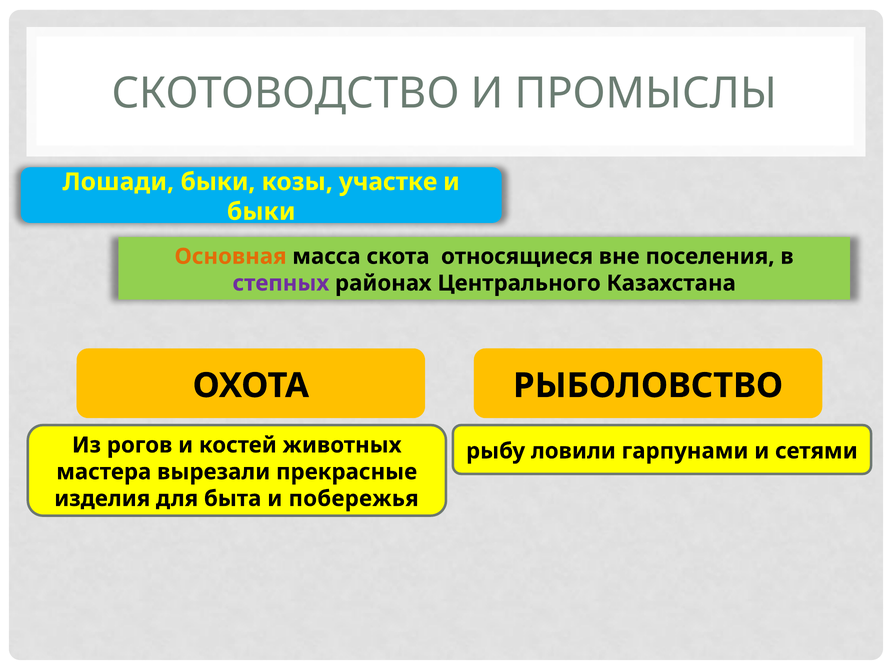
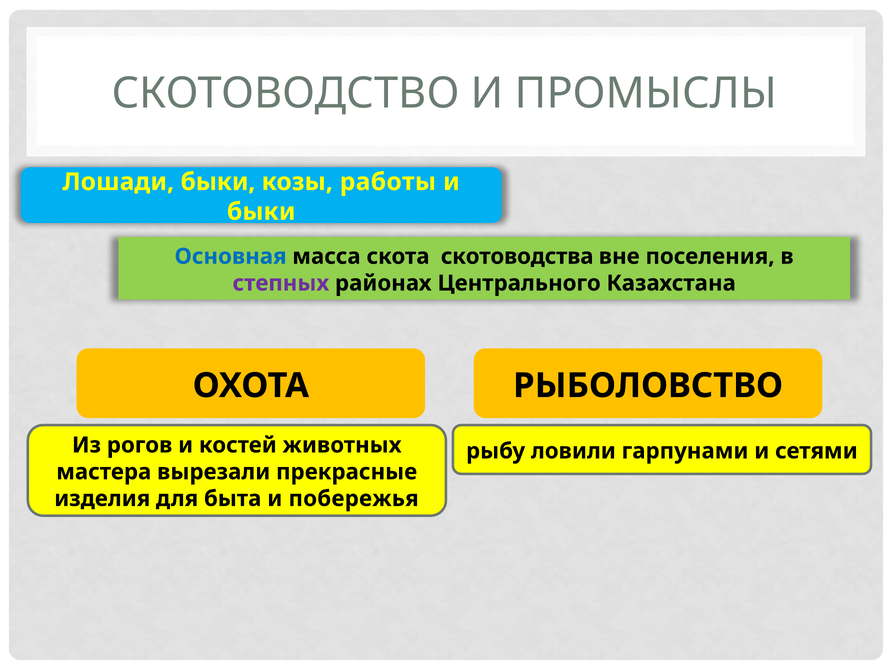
участке: участке -> работы
Основная colour: orange -> blue
относящиеся: относящиеся -> скотоводства
